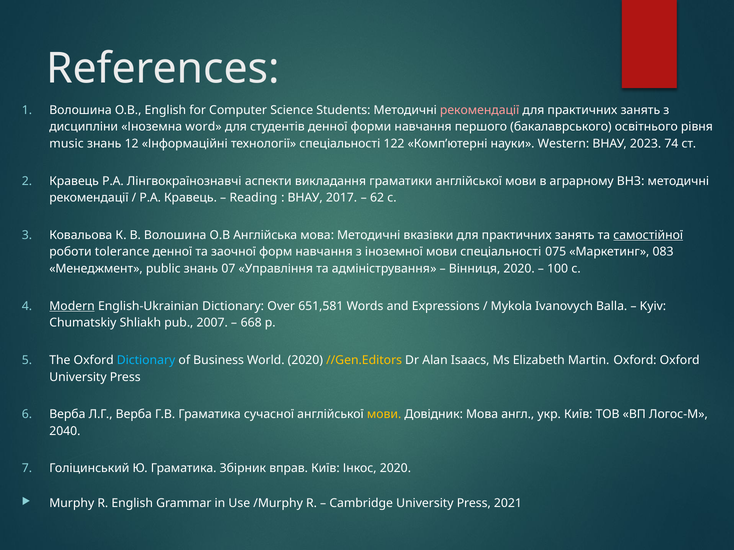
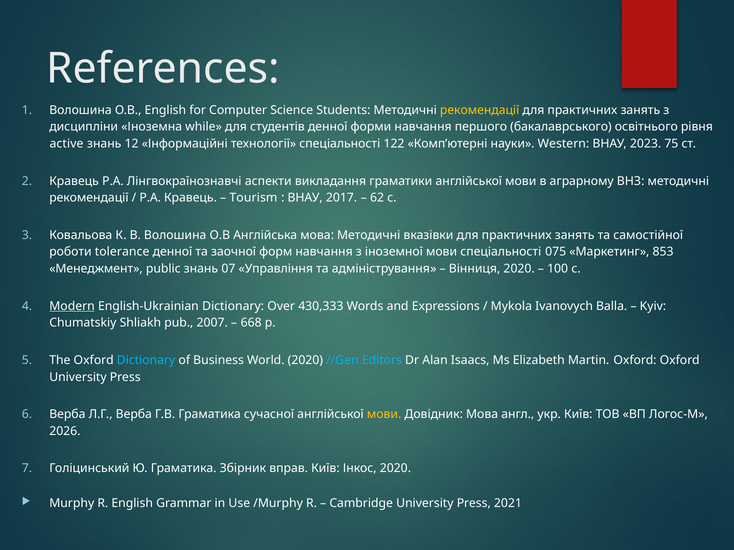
рекомендації at (480, 110) colour: pink -> yellow
word: word -> while
music: music -> active
74: 74 -> 75
Reading: Reading -> Tourism
самостійної underline: present -> none
083: 083 -> 853
651,581: 651,581 -> 430,333
//Gen.Editors colour: yellow -> light blue
2040: 2040 -> 2026
